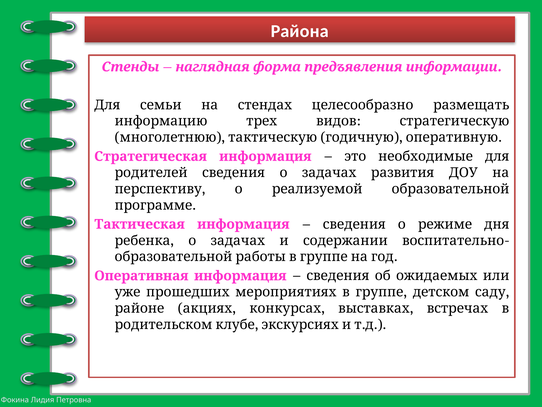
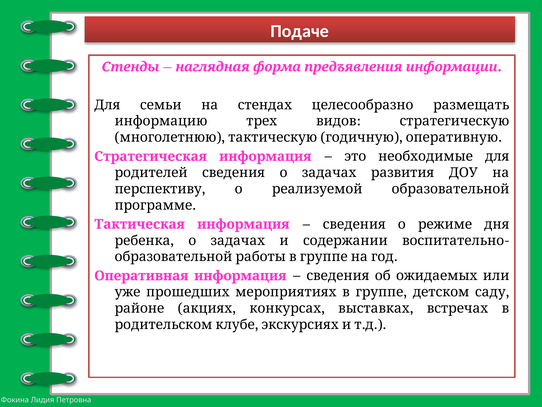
Района: Района -> Подаче
